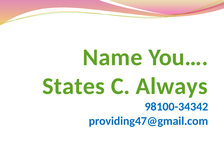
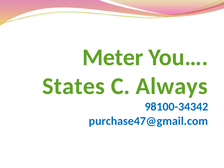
Name: Name -> Meter
providing47@gmail.com: providing47@gmail.com -> purchase47@gmail.com
